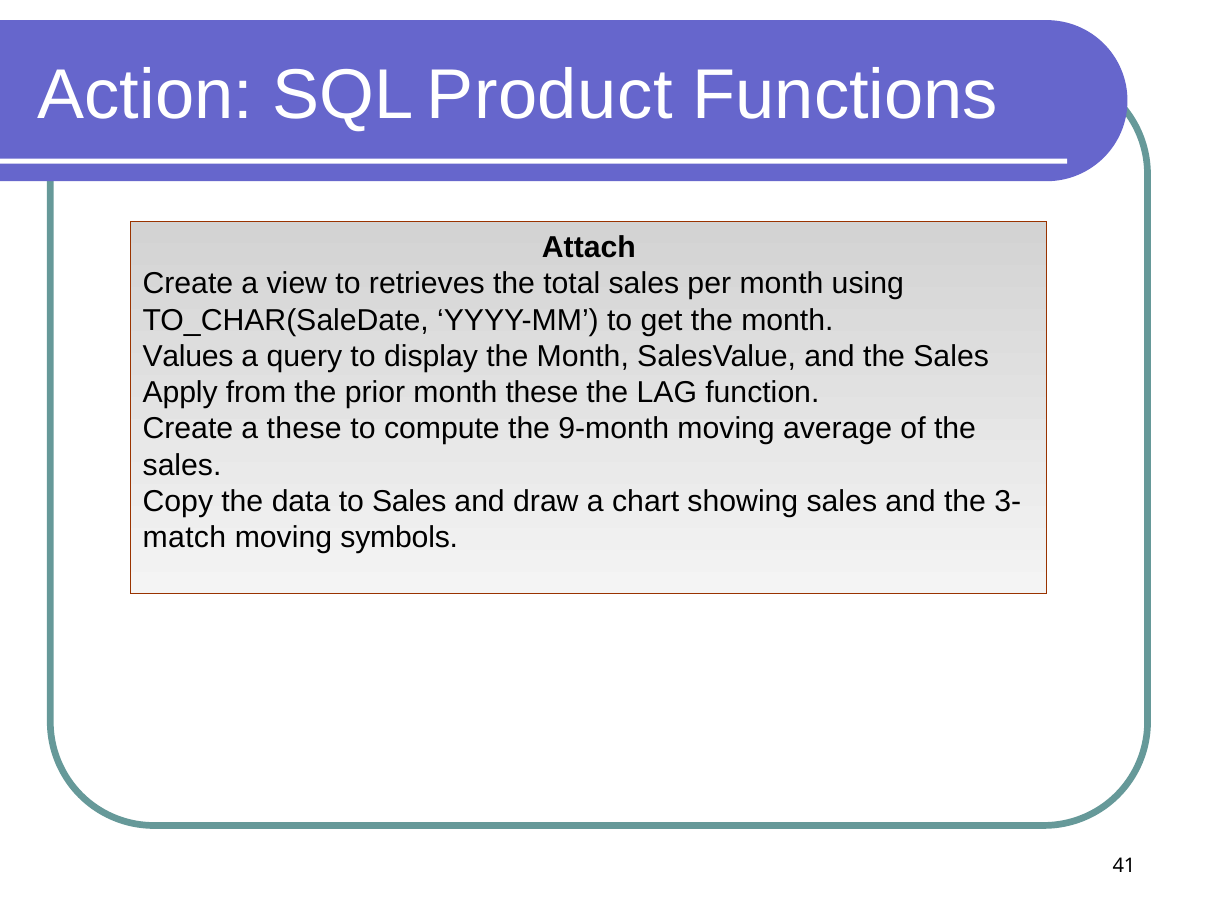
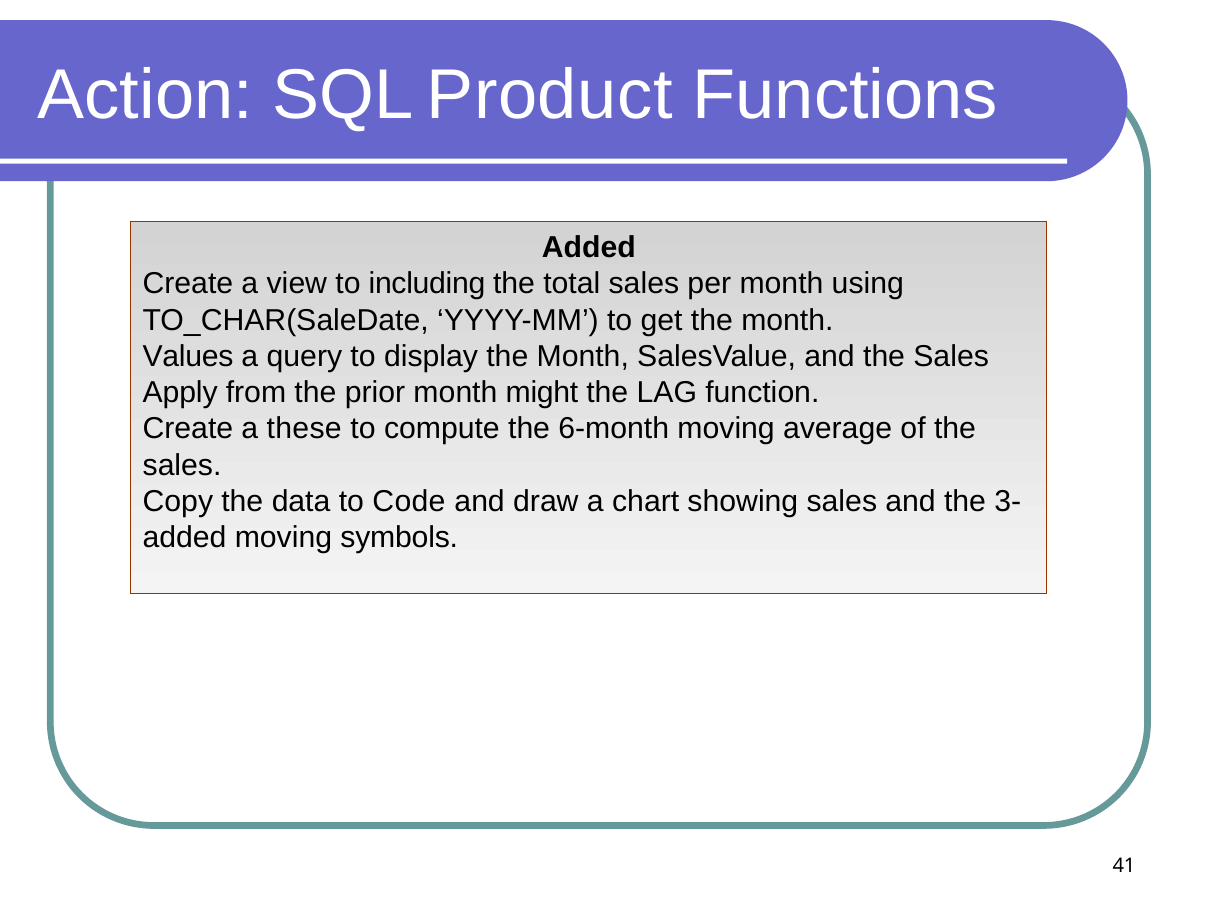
Attach at (589, 248): Attach -> Added
retrieves: retrieves -> including
month these: these -> might
9-month: 9-month -> 6-month
to Sales: Sales -> Code
match at (184, 538): match -> added
